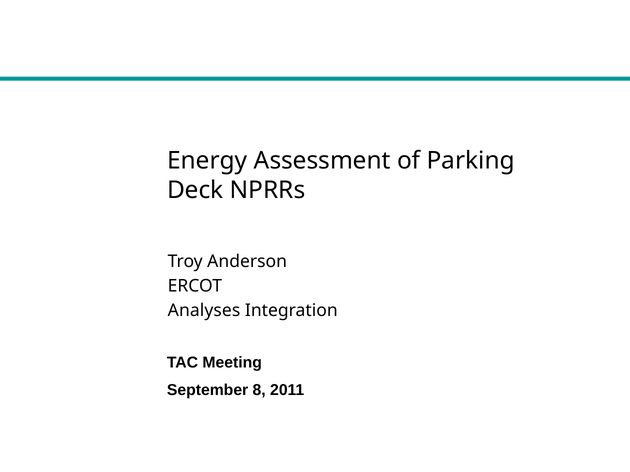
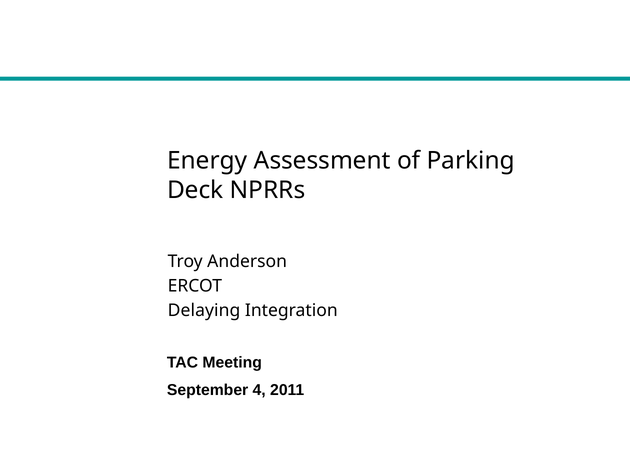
Analyses: Analyses -> Delaying
8: 8 -> 4
